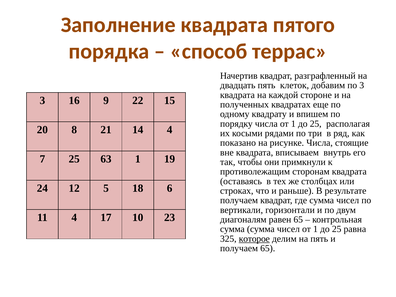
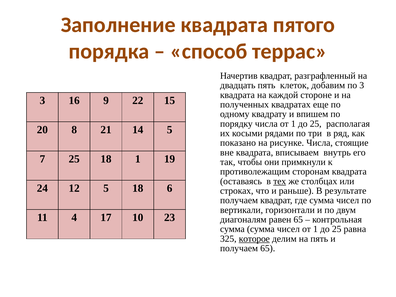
14 4: 4 -> 5
25 63: 63 -> 18
тех underline: none -> present
